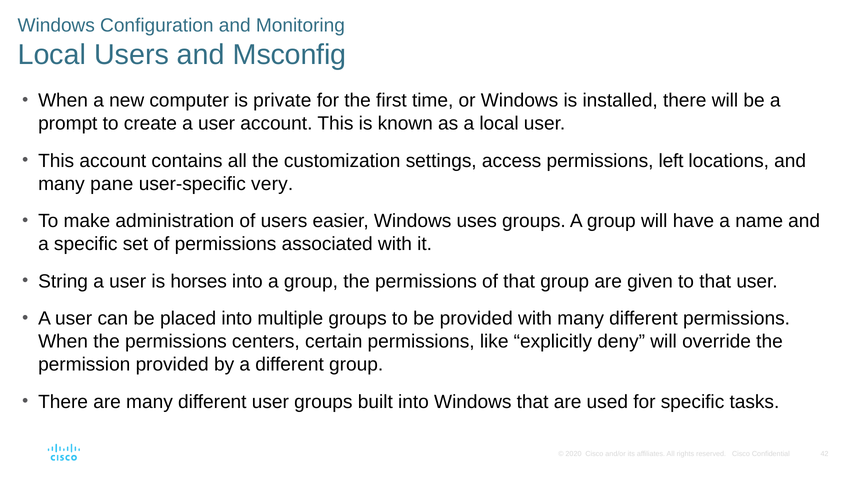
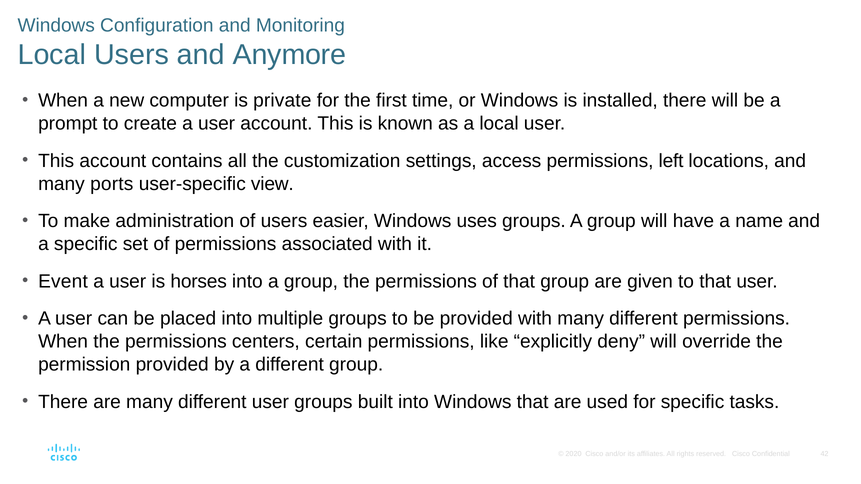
Msconfig: Msconfig -> Anymore
pane: pane -> ports
very: very -> view
String: String -> Event
